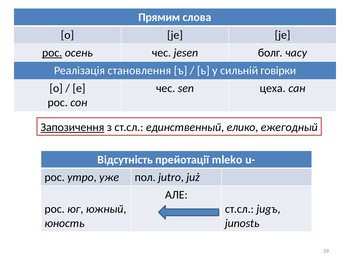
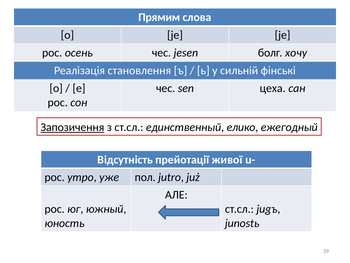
рос at (52, 53) underline: present -> none
часу: часу -> хочу
говірки: говірки -> фінські
mleko: mleko -> живої
